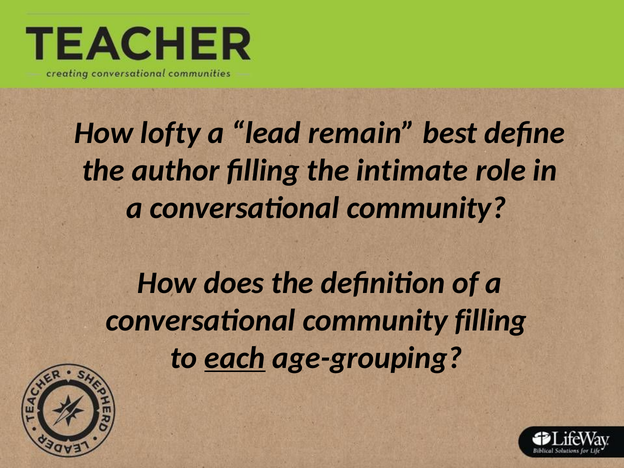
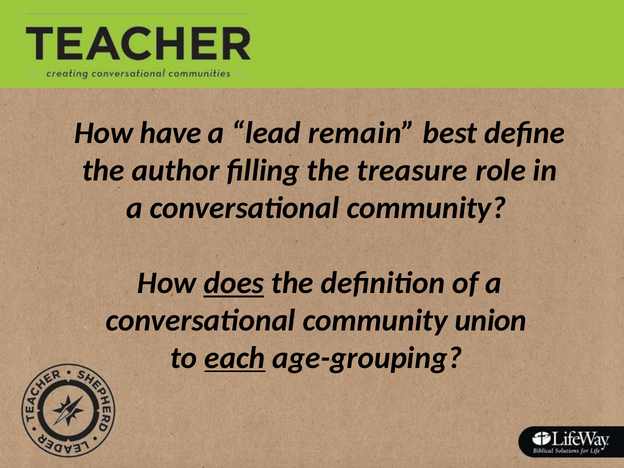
lofty: lofty -> have
intimate: intimate -> treasure
does underline: none -> present
community filling: filling -> union
